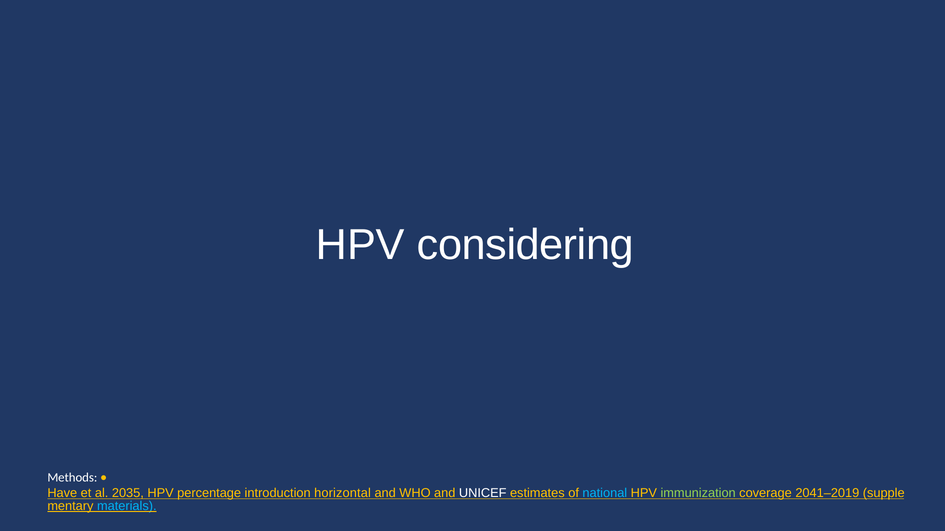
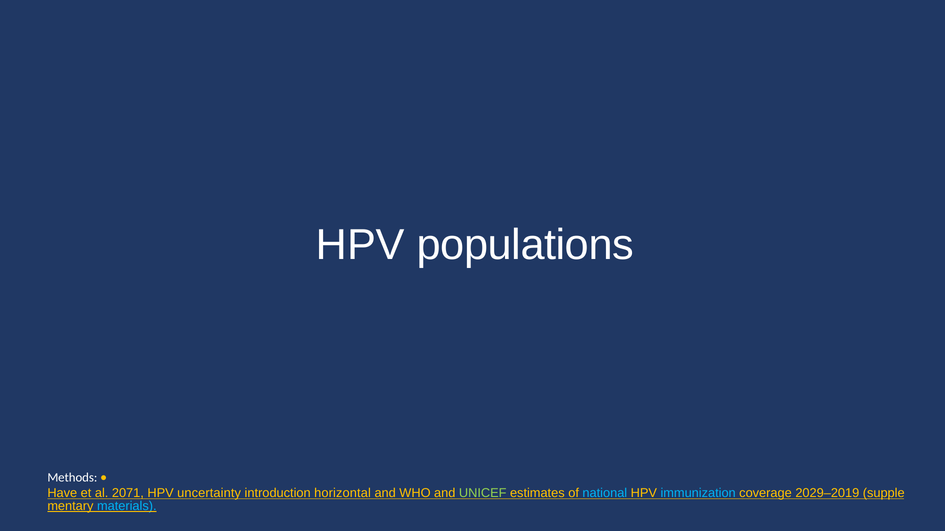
considering: considering -> populations
2035: 2035 -> 2071
percentage: percentage -> uncertainty
UNICEF colour: white -> light green
immunization colour: light green -> light blue
2041–2019: 2041–2019 -> 2029–2019
